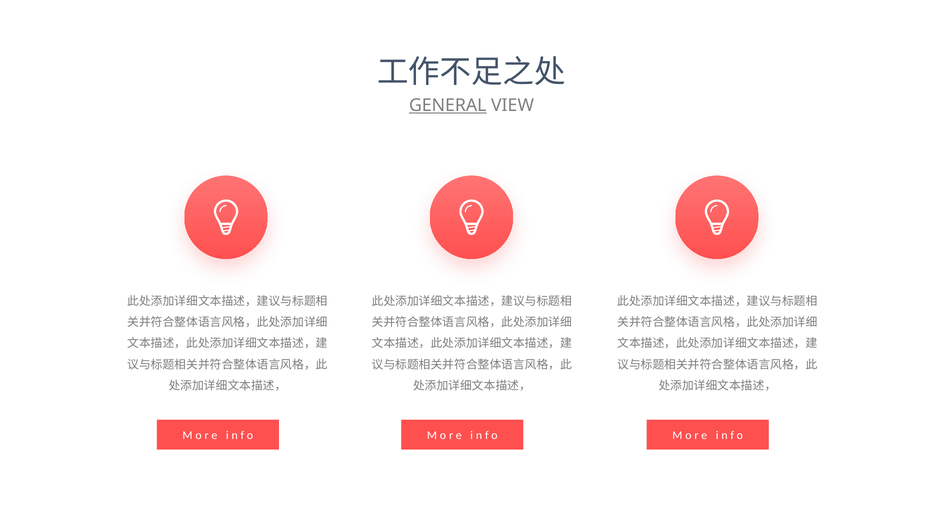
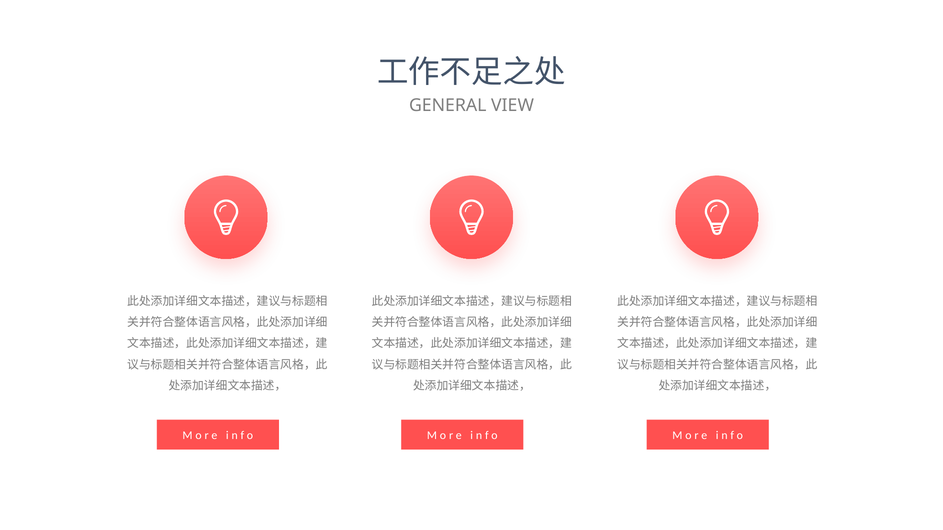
GENERAL underline: present -> none
